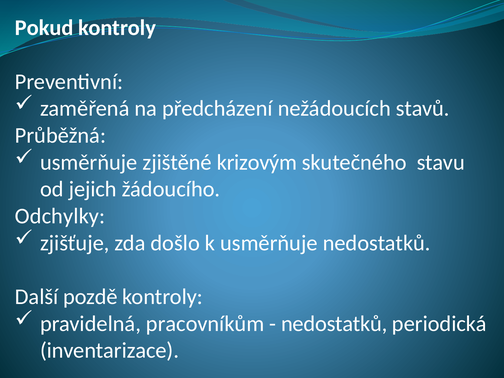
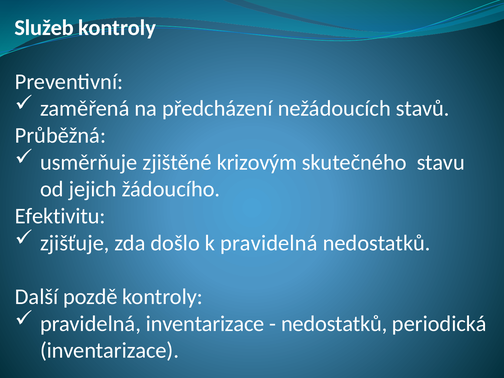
Pokud: Pokud -> Služeb
Odchylky: Odchylky -> Efektivitu
k usměrňuje: usměrňuje -> pravidelná
pravidelná pracovníkům: pracovníkům -> inventarizace
